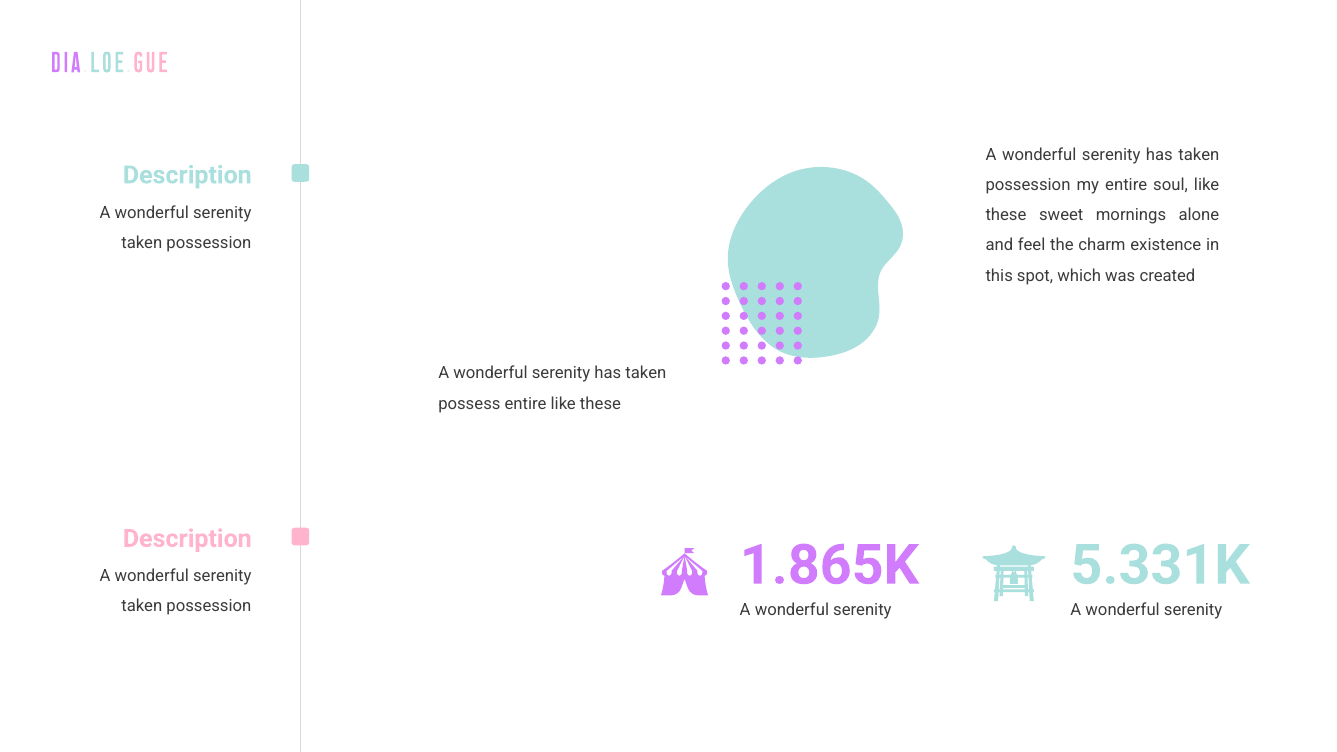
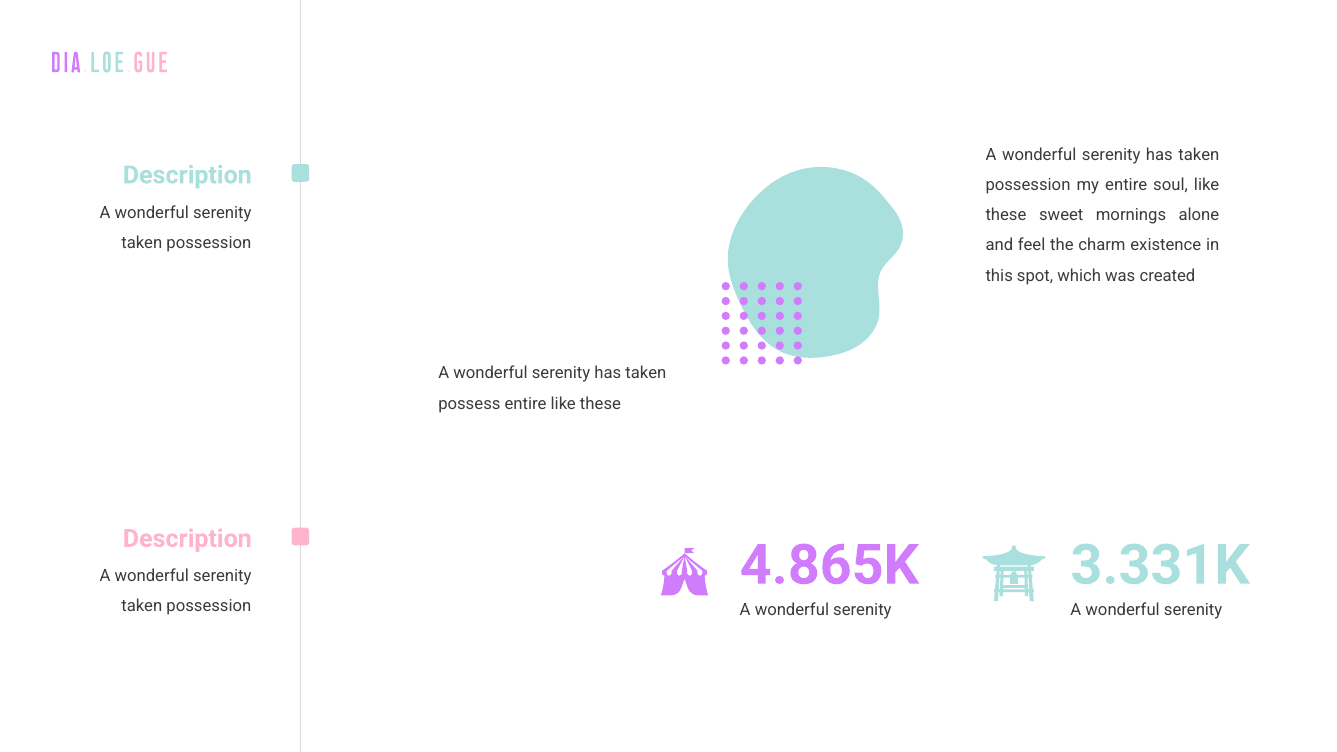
1.865K: 1.865K -> 4.865K
5.331K: 5.331K -> 3.331K
